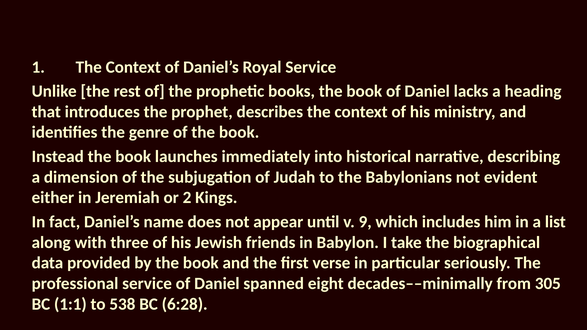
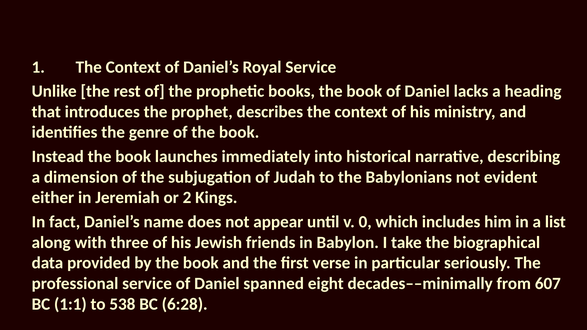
9: 9 -> 0
305: 305 -> 607
